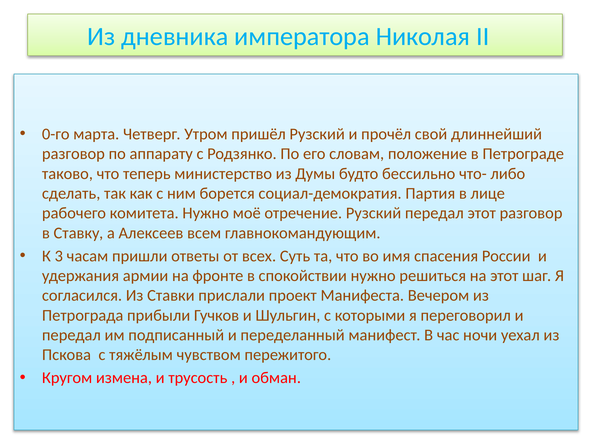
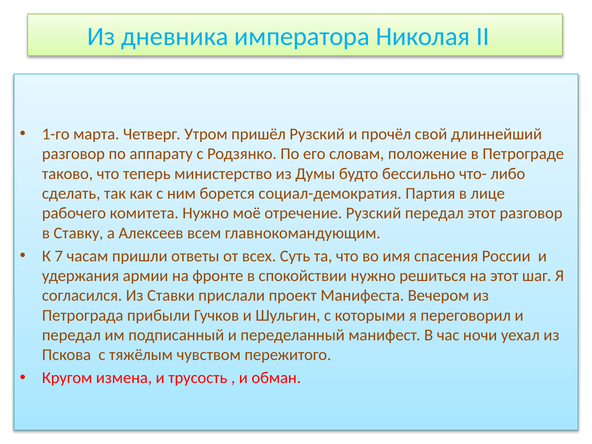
0-го: 0-го -> 1-го
3: 3 -> 7
